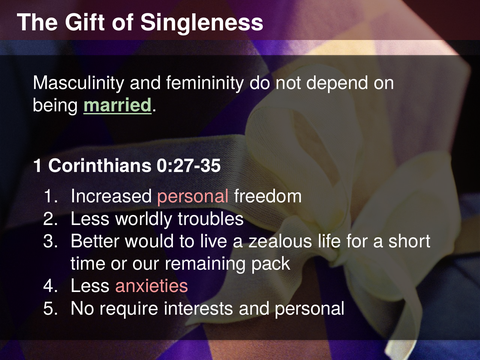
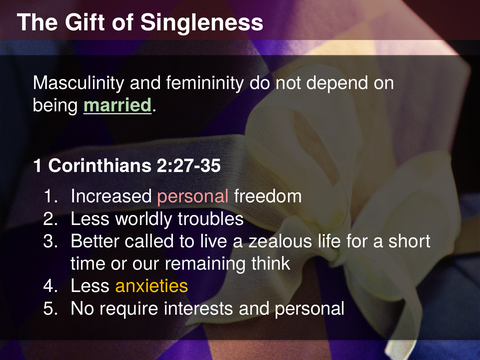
0:27-35: 0:27-35 -> 2:27-35
would: would -> called
pack: pack -> think
anxieties colour: pink -> yellow
